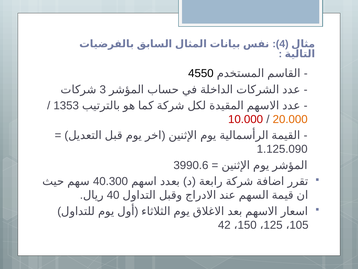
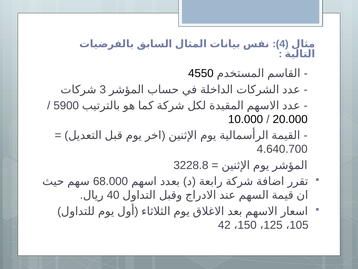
1353: 1353 -> 5900
10.000 colour: red -> black
20.000 colour: orange -> black
1.125.090: 1.125.090 -> 4.640.700
3990.6: 3990.6 -> 3228.8
40.300: 40.300 -> 68.000
